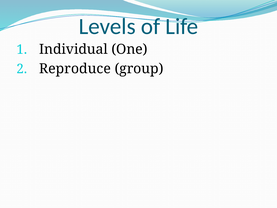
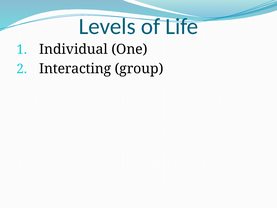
Reproduce: Reproduce -> Interacting
